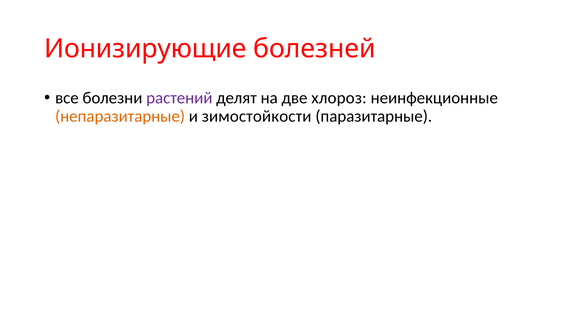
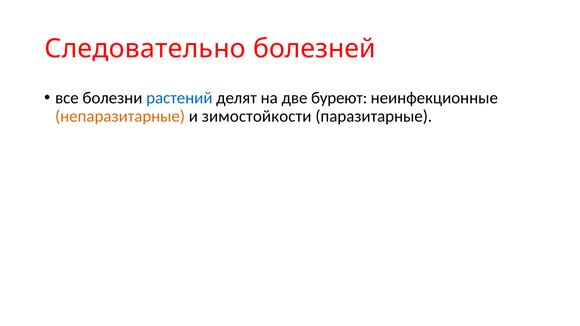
Ионизирующие: Ионизирующие -> Следовательно
растений colour: purple -> blue
хлороз: хлороз -> буреют
